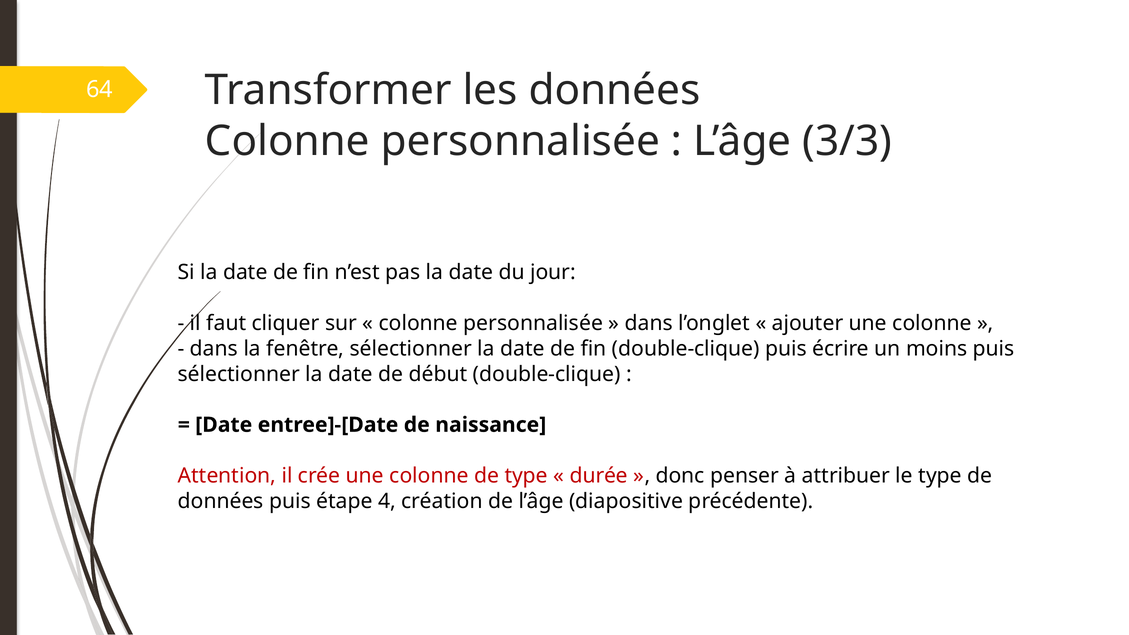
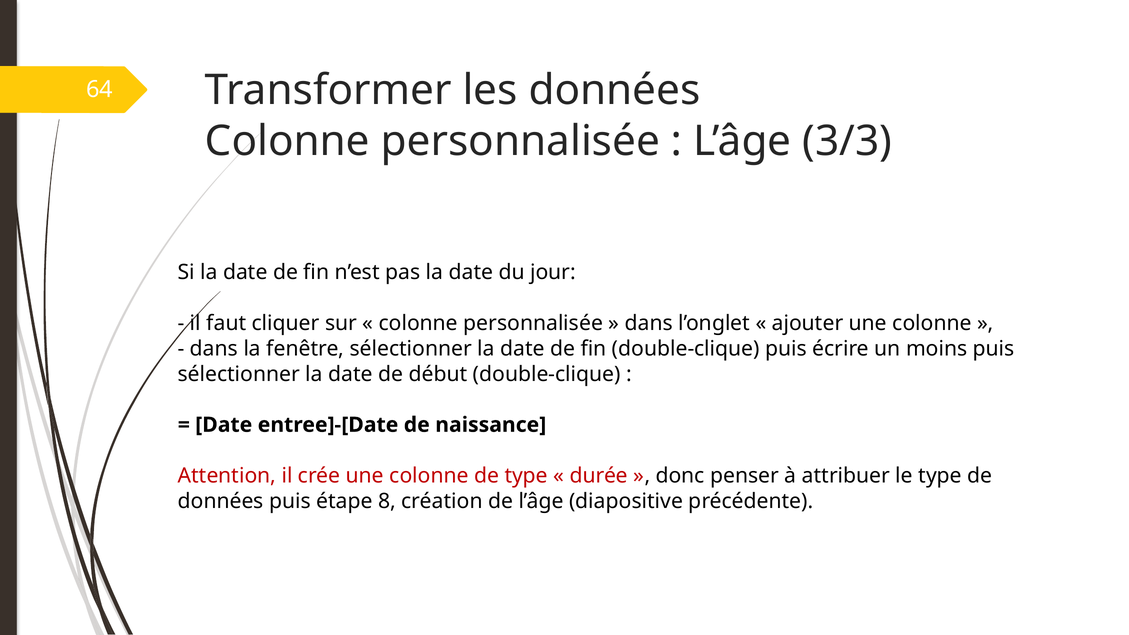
4: 4 -> 8
